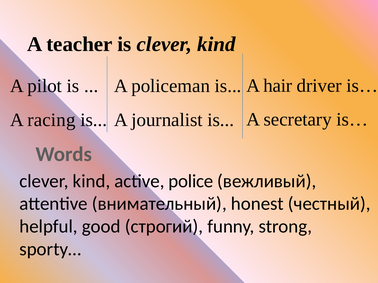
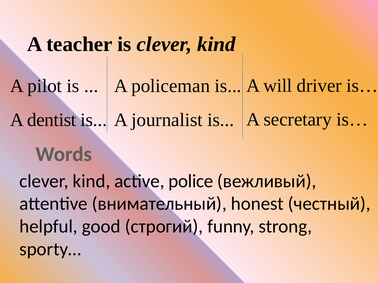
hair: hair -> will
racing: racing -> dentist
